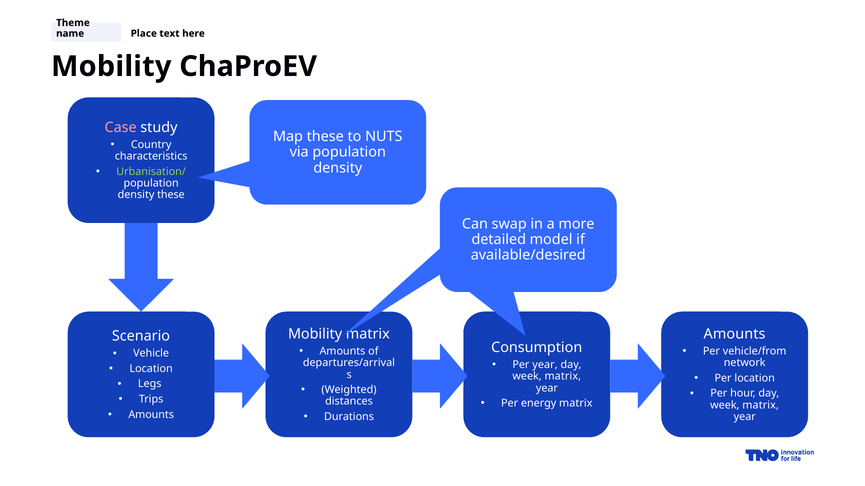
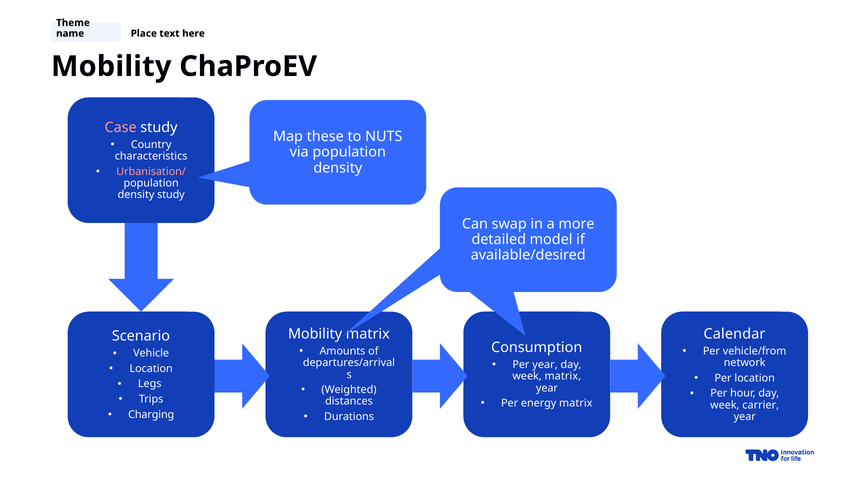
Urbanisation/ colour: light green -> pink
density these: these -> study
Amounts at (735, 334): Amounts -> Calendar
matrix at (761, 406): matrix -> carrier
Amounts at (151, 415): Amounts -> Charging
